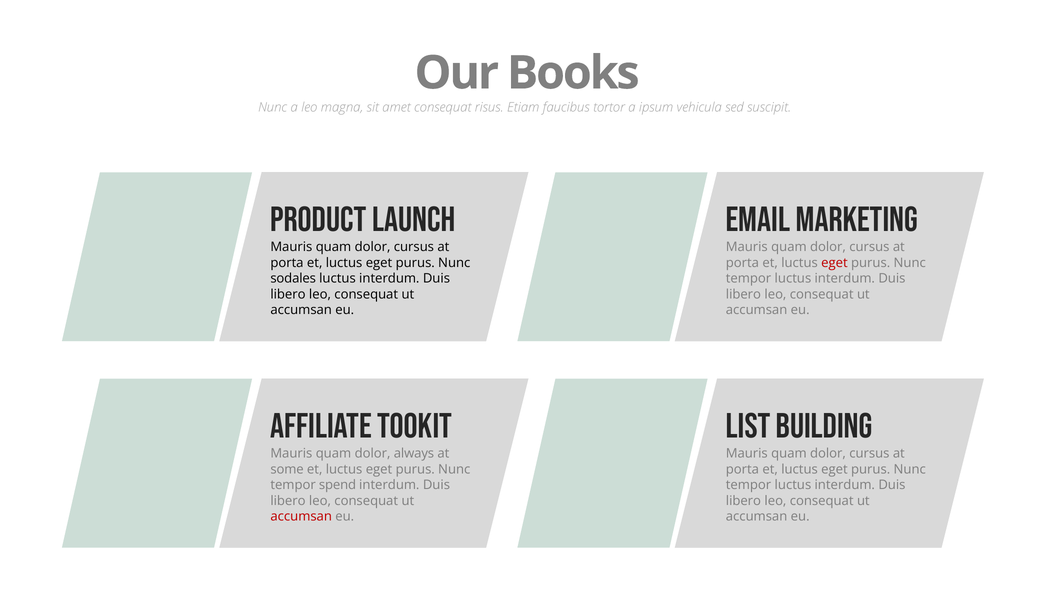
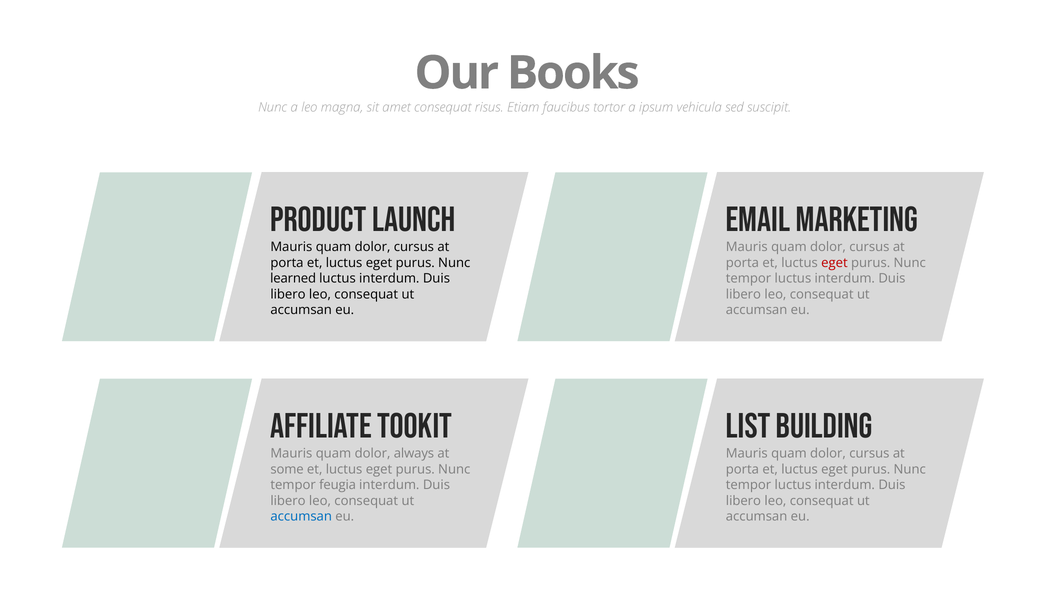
sodales: sodales -> learned
spend: spend -> feugia
accumsan at (301, 517) colour: red -> blue
